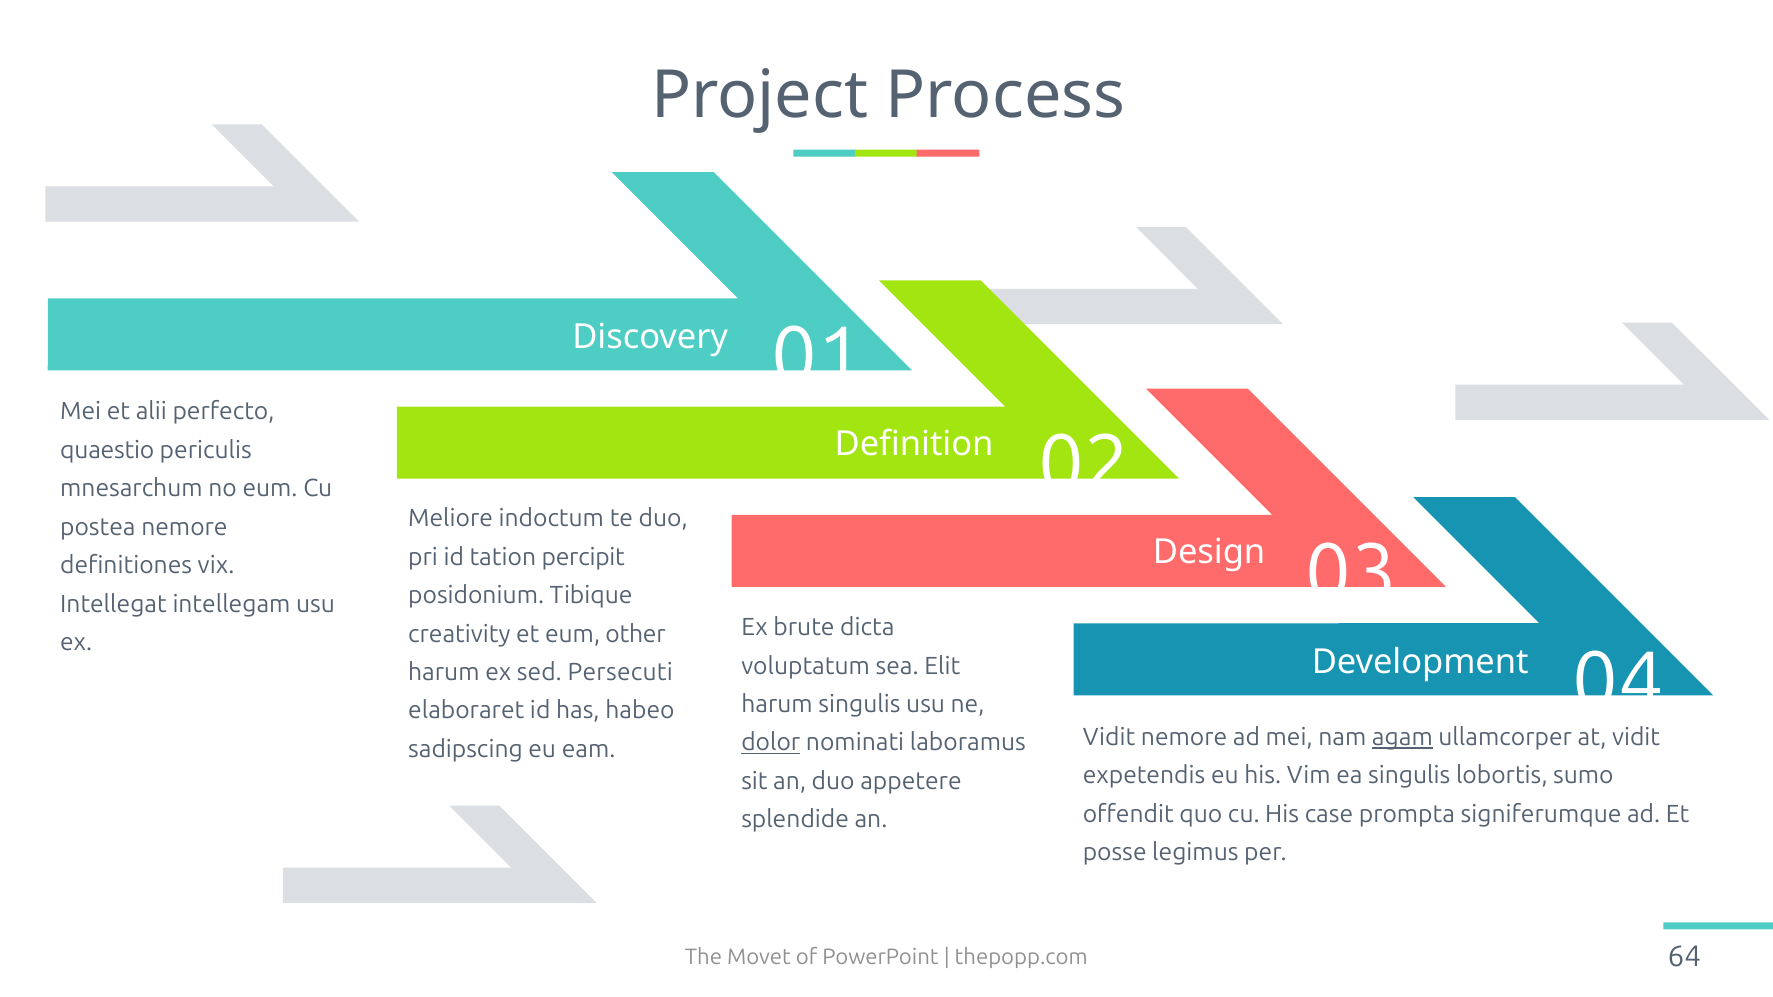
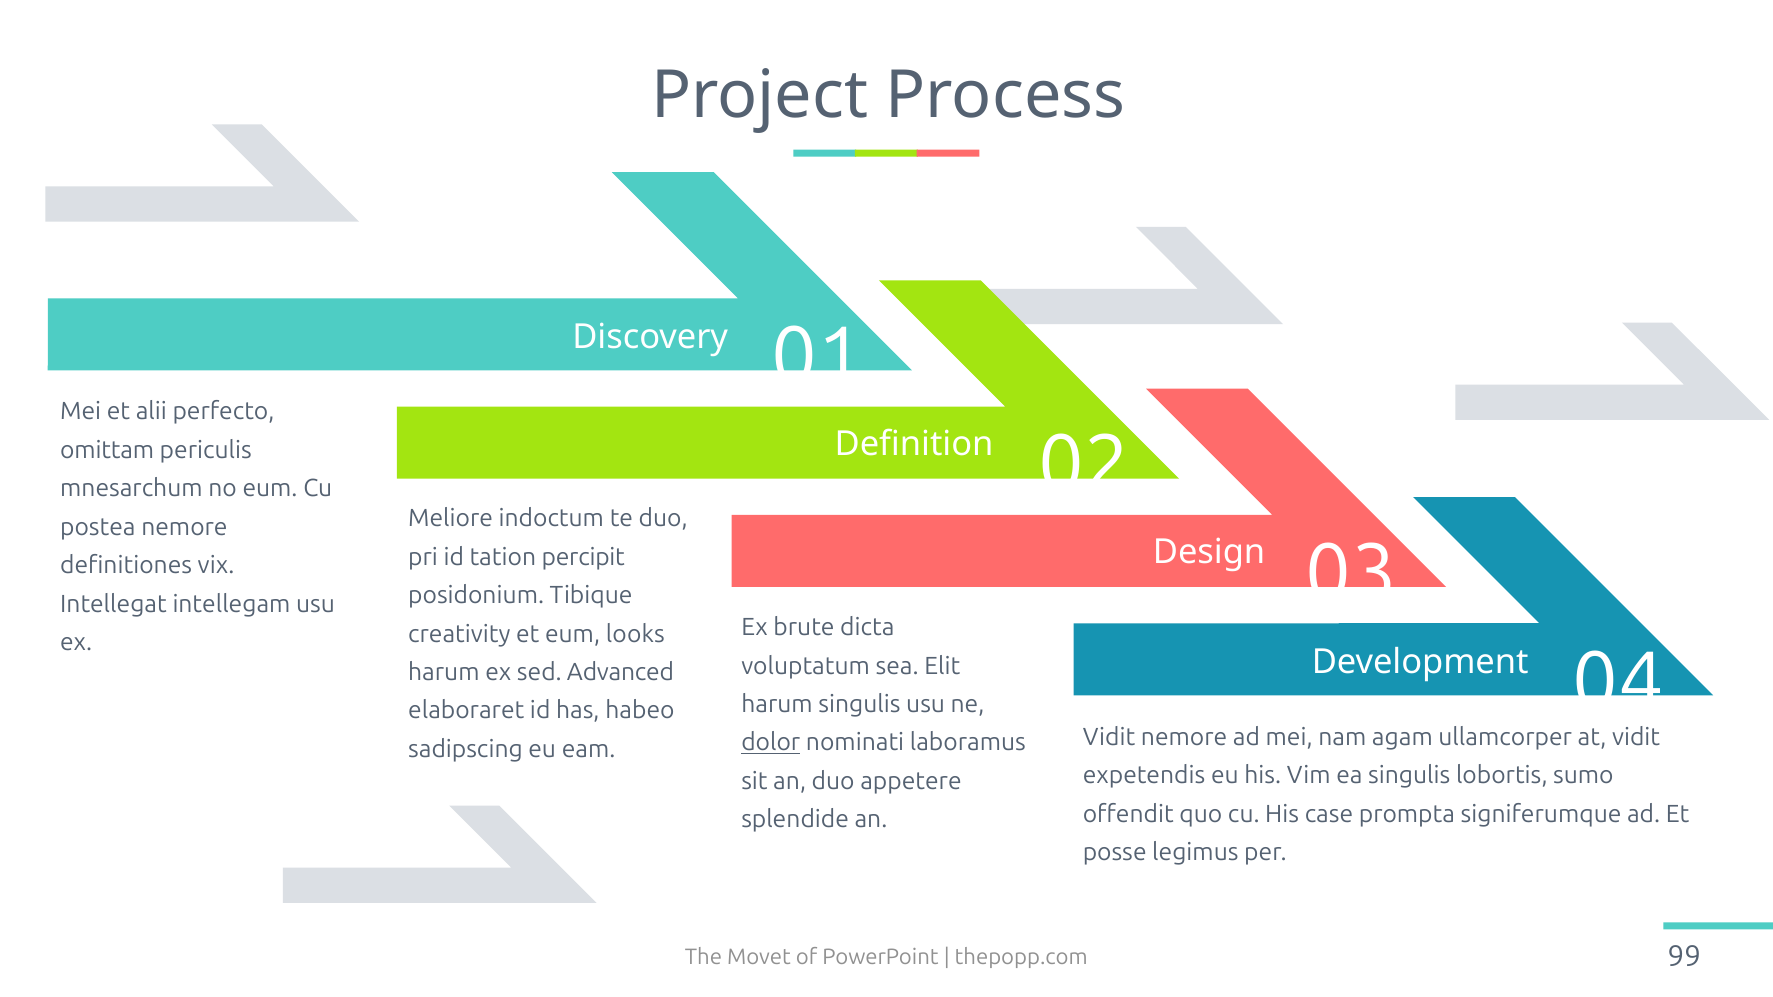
quaestio: quaestio -> omittam
other: other -> looks
Persecuti: Persecuti -> Advanced
agam underline: present -> none
64: 64 -> 99
